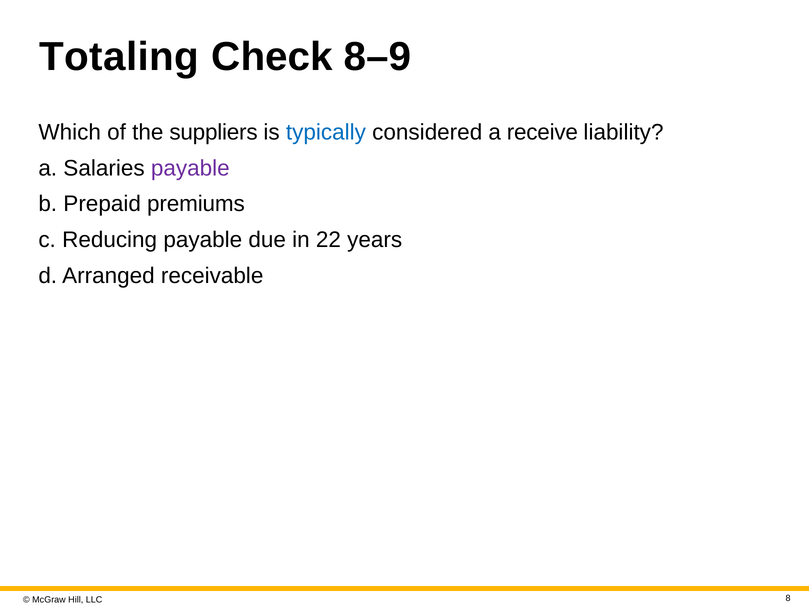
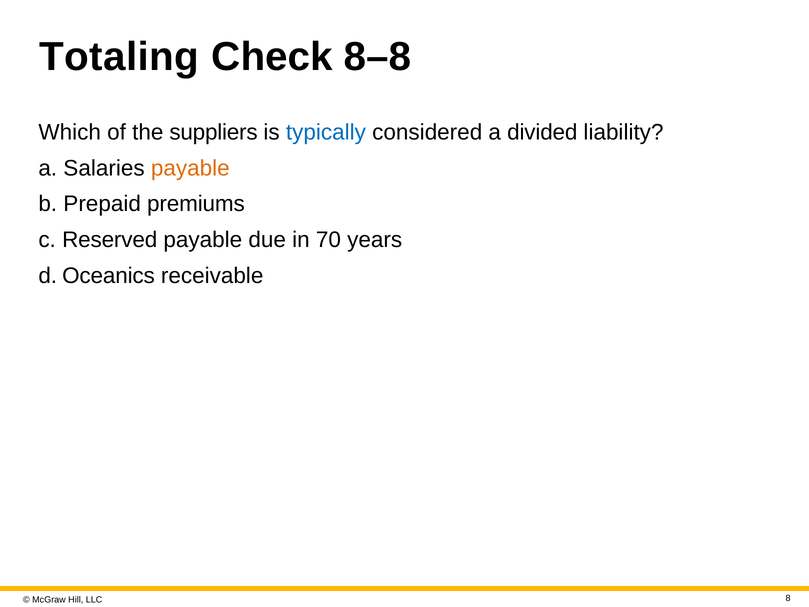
8–9: 8–9 -> 8–8
receive: receive -> divided
payable at (190, 168) colour: purple -> orange
Reducing: Reducing -> Reserved
22: 22 -> 70
Arranged: Arranged -> Oceanics
